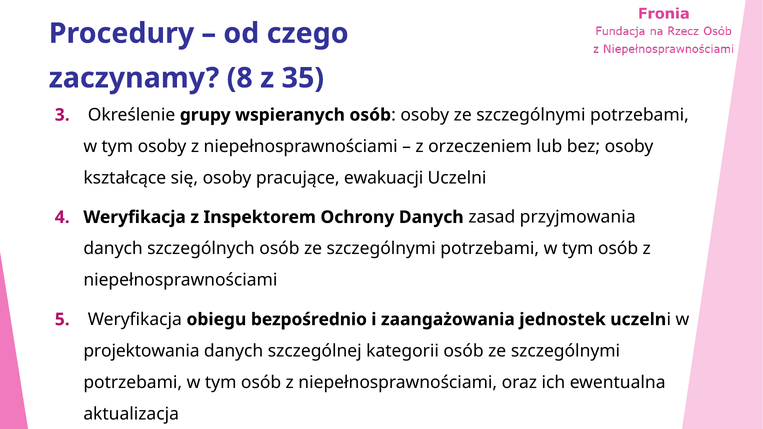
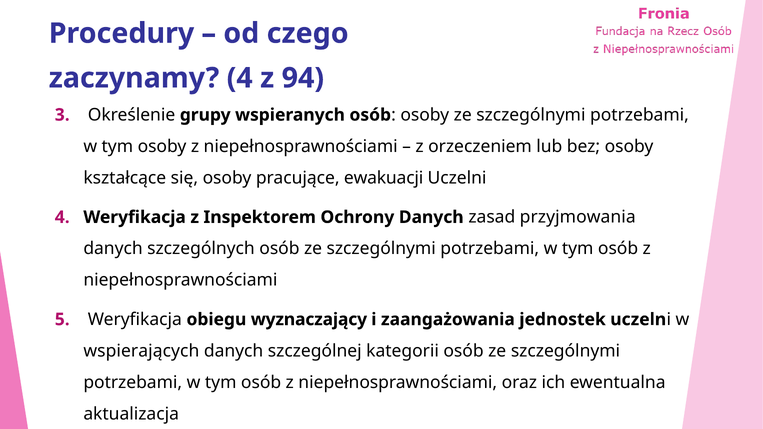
zaczynamy 8: 8 -> 4
35: 35 -> 94
bezpośrednio: bezpośrednio -> wyznaczający
projektowania: projektowania -> wspierających
